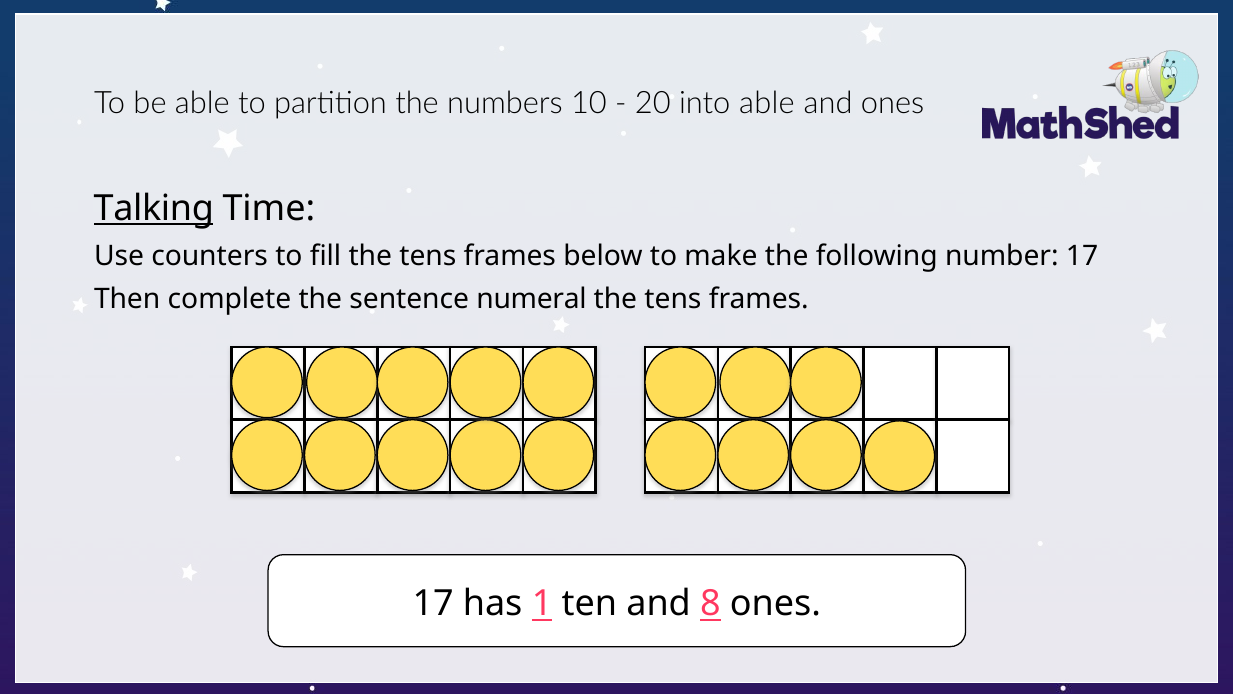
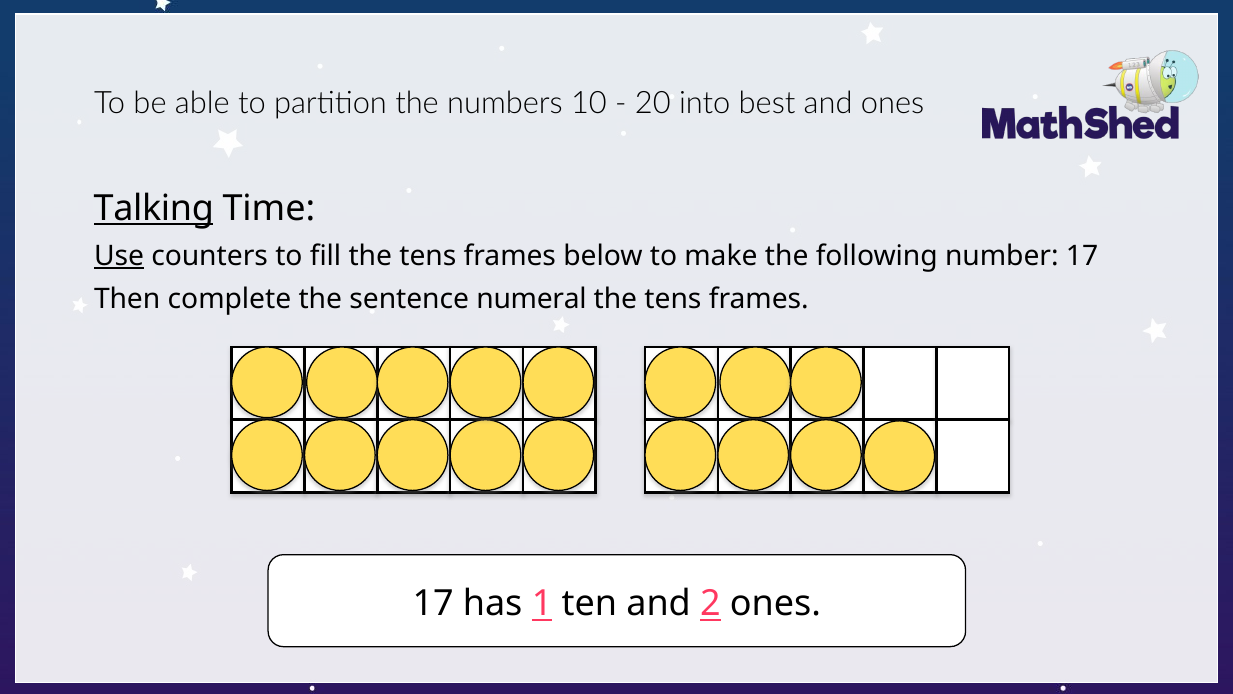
into able: able -> best
Use underline: none -> present
8: 8 -> 2
